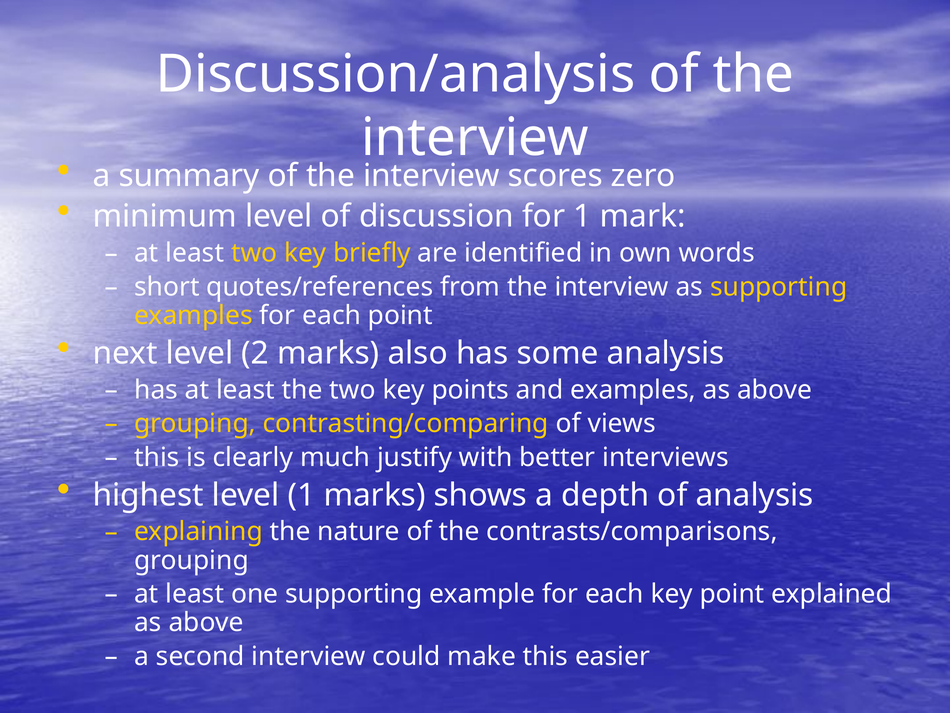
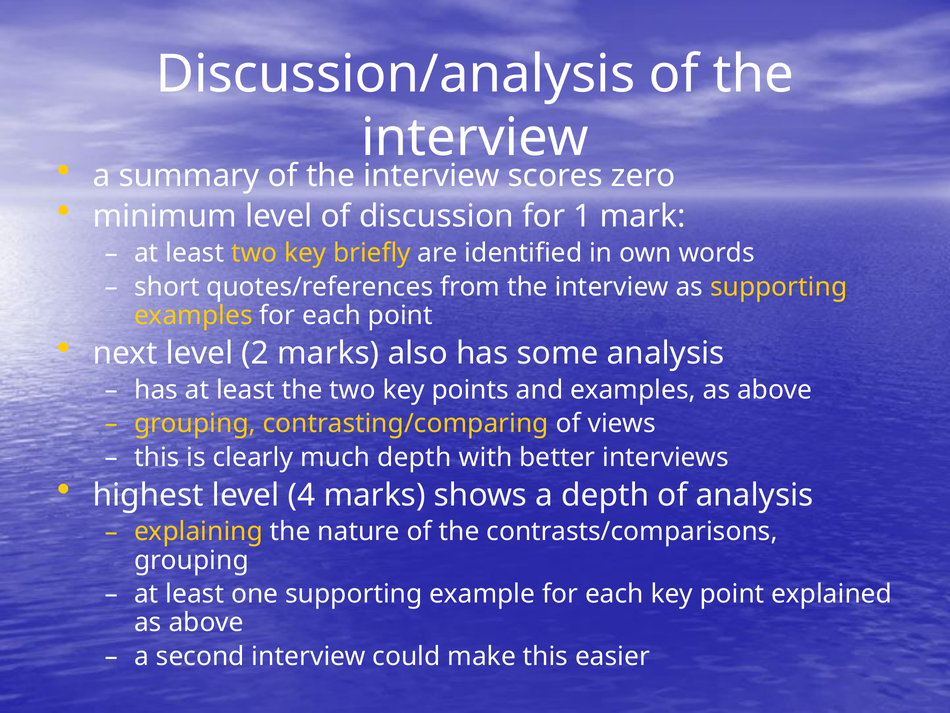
much justify: justify -> depth
level 1: 1 -> 4
